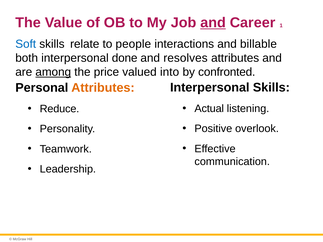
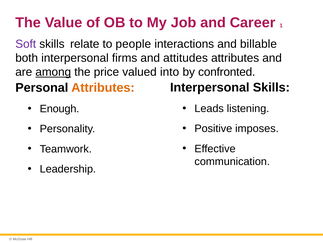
and at (213, 23) underline: present -> none
Soft colour: blue -> purple
done: done -> firms
resolves: resolves -> attitudes
Actual: Actual -> Leads
Reduce: Reduce -> Enough
overlook: overlook -> imposes
